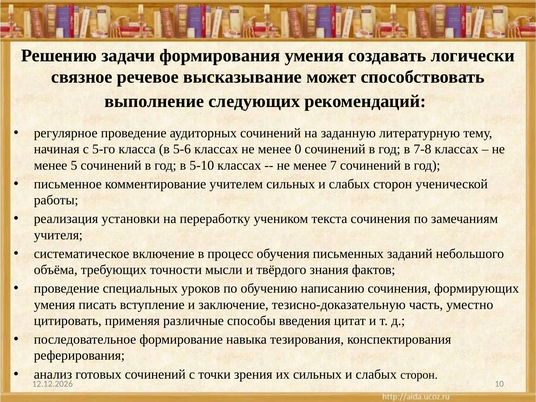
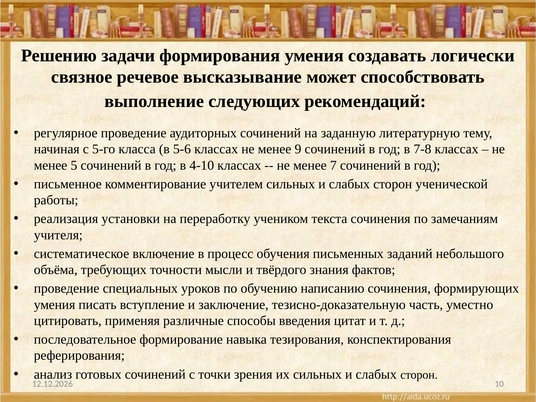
0: 0 -> 9
5-10: 5-10 -> 4-10
